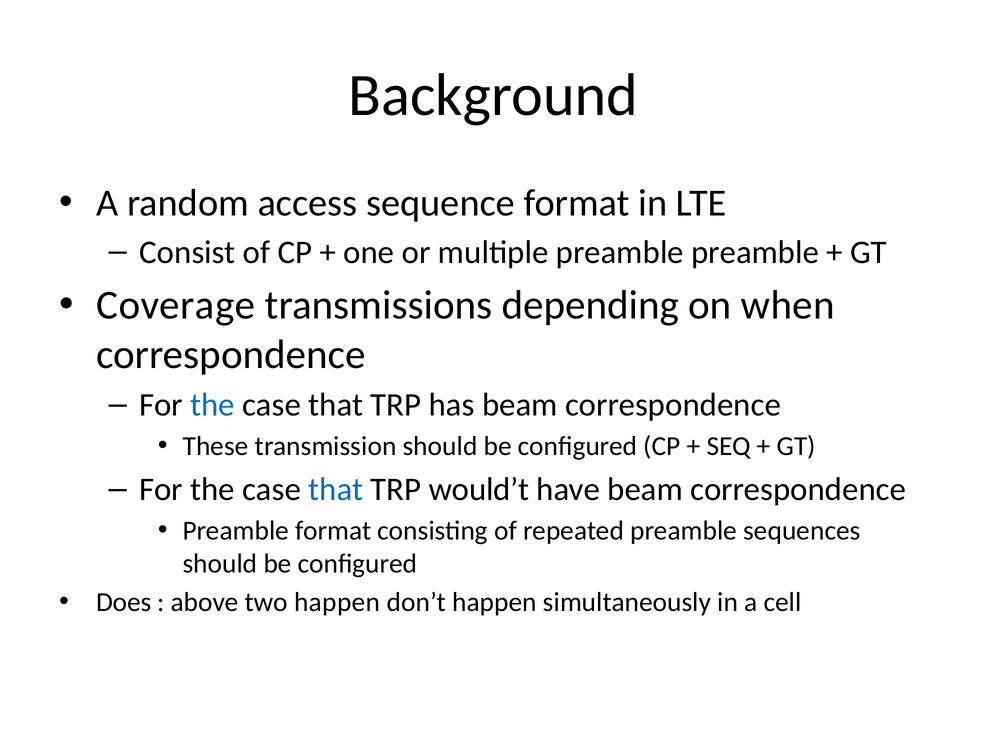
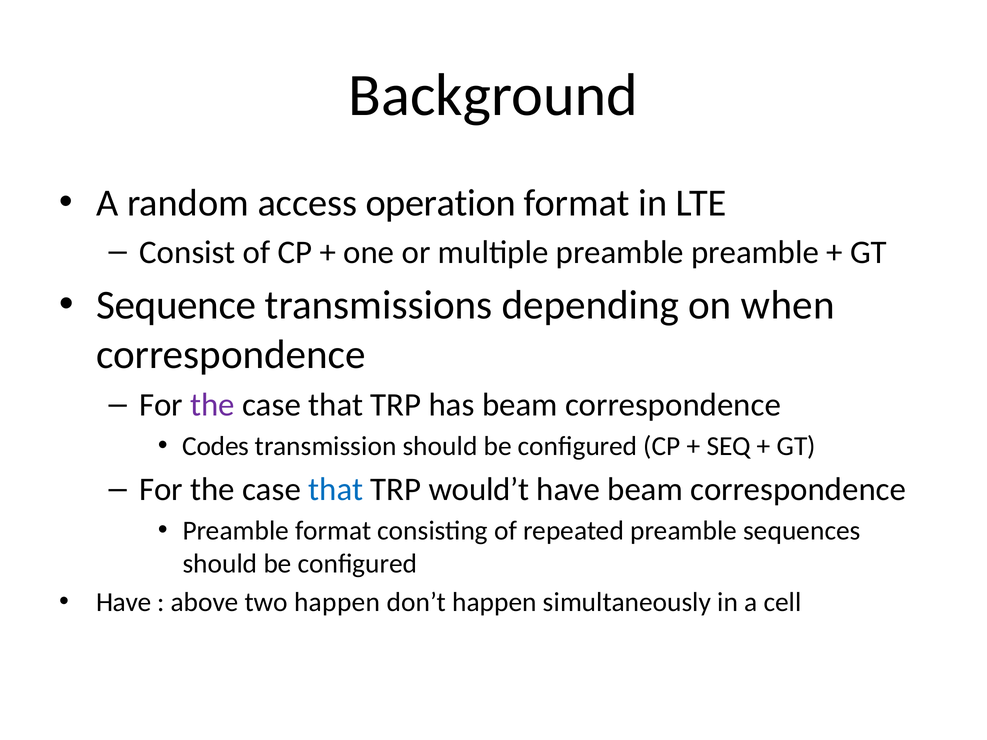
sequence: sequence -> operation
Coverage: Coverage -> Sequence
the at (213, 405) colour: blue -> purple
These: These -> Codes
Does at (124, 602): Does -> Have
